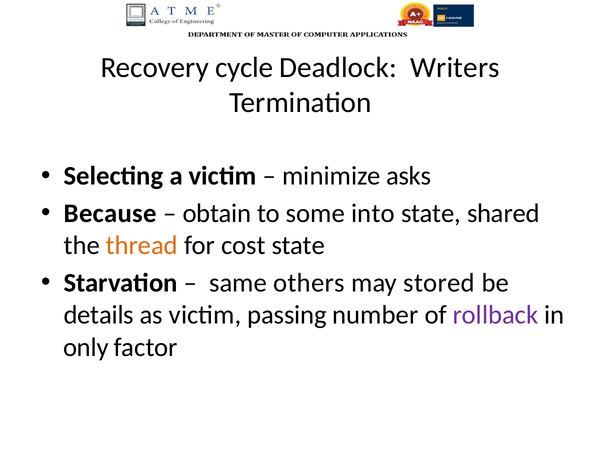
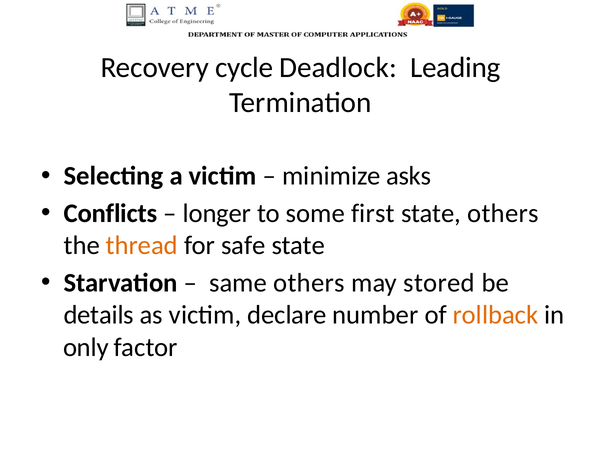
Writers: Writers -> Leading
Because: Because -> Conflicts
obtain: obtain -> longer
into: into -> first
state shared: shared -> others
cost: cost -> safe
passing: passing -> declare
rollback colour: purple -> orange
